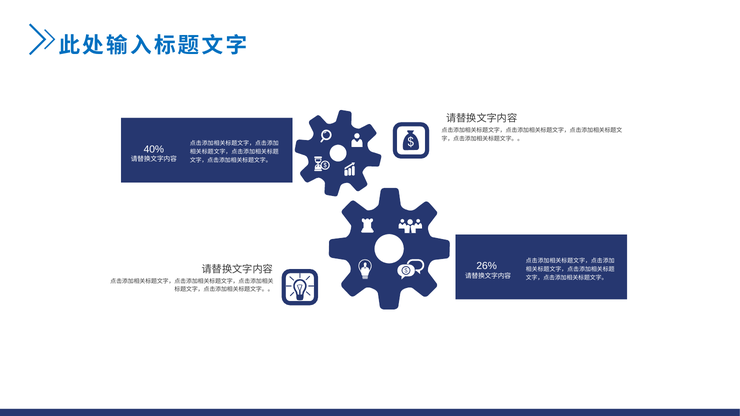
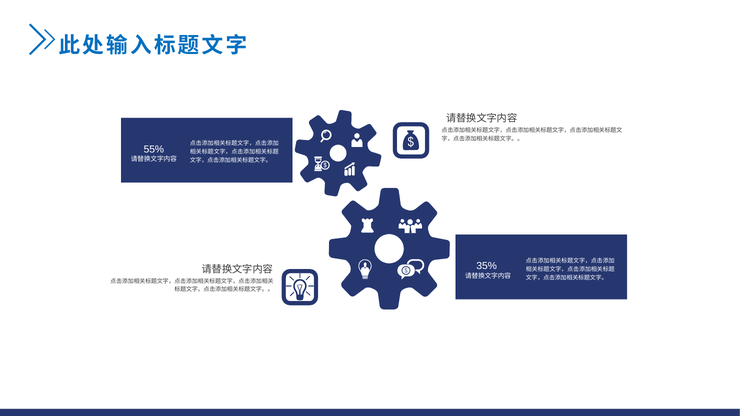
40%: 40% -> 55%
26%: 26% -> 35%
